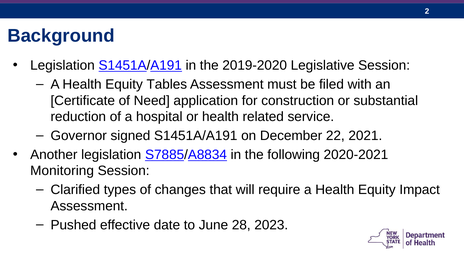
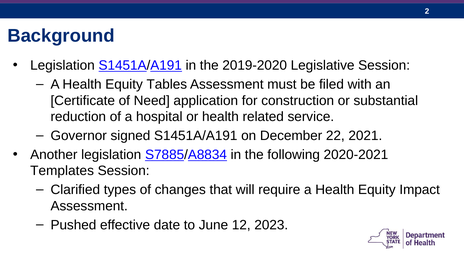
Monitoring: Monitoring -> Templates
28: 28 -> 12
